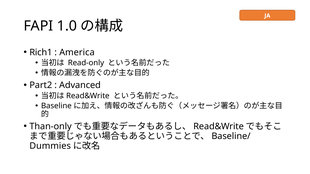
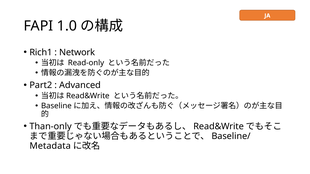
America: America -> Network
Dummies: Dummies -> Metadata
